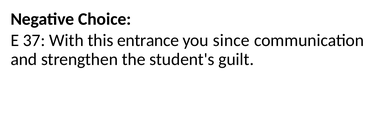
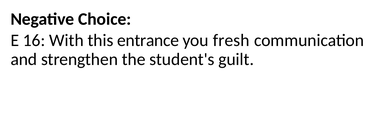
37: 37 -> 16
since: since -> fresh
